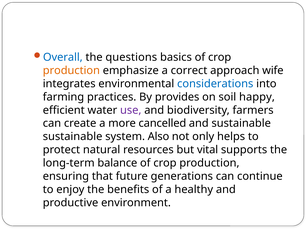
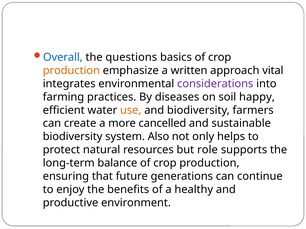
correct: correct -> written
wife: wife -> vital
considerations colour: blue -> purple
provides: provides -> diseases
use colour: purple -> orange
sustainable at (73, 137): sustainable -> biodiversity
vital: vital -> role
